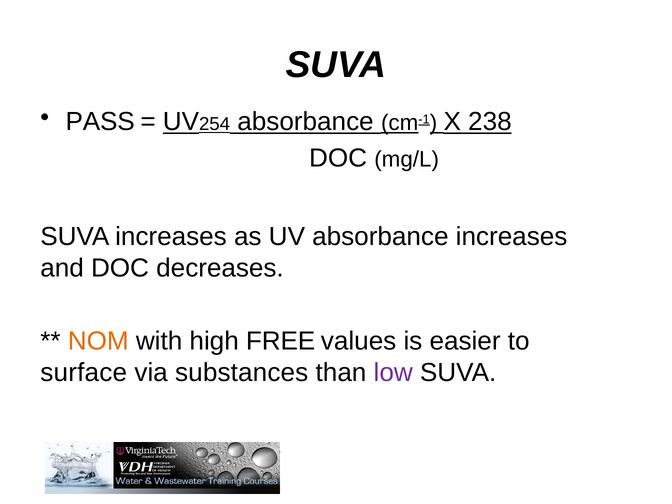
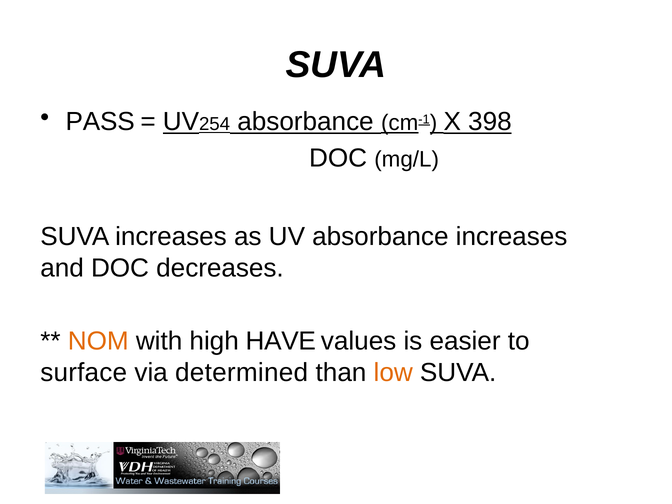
238: 238 -> 398
FREE: FREE -> HAVE
substances: substances -> determined
low colour: purple -> orange
